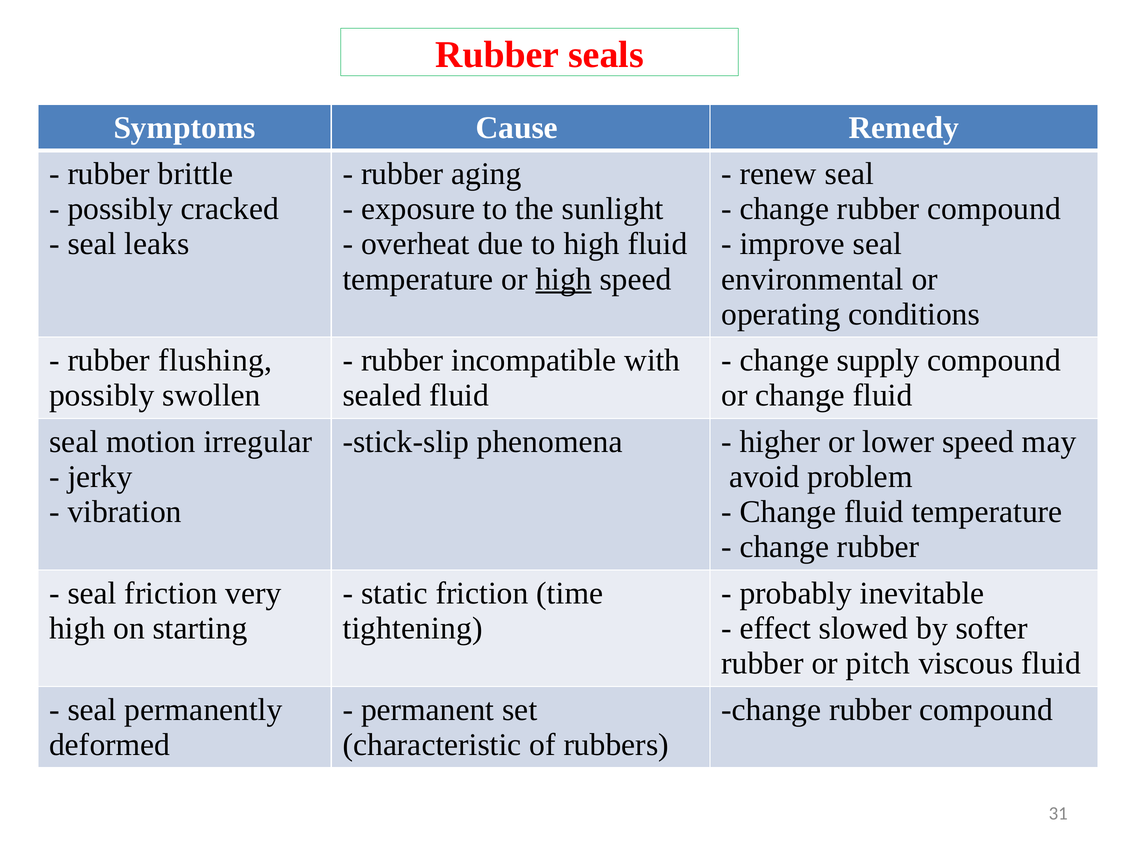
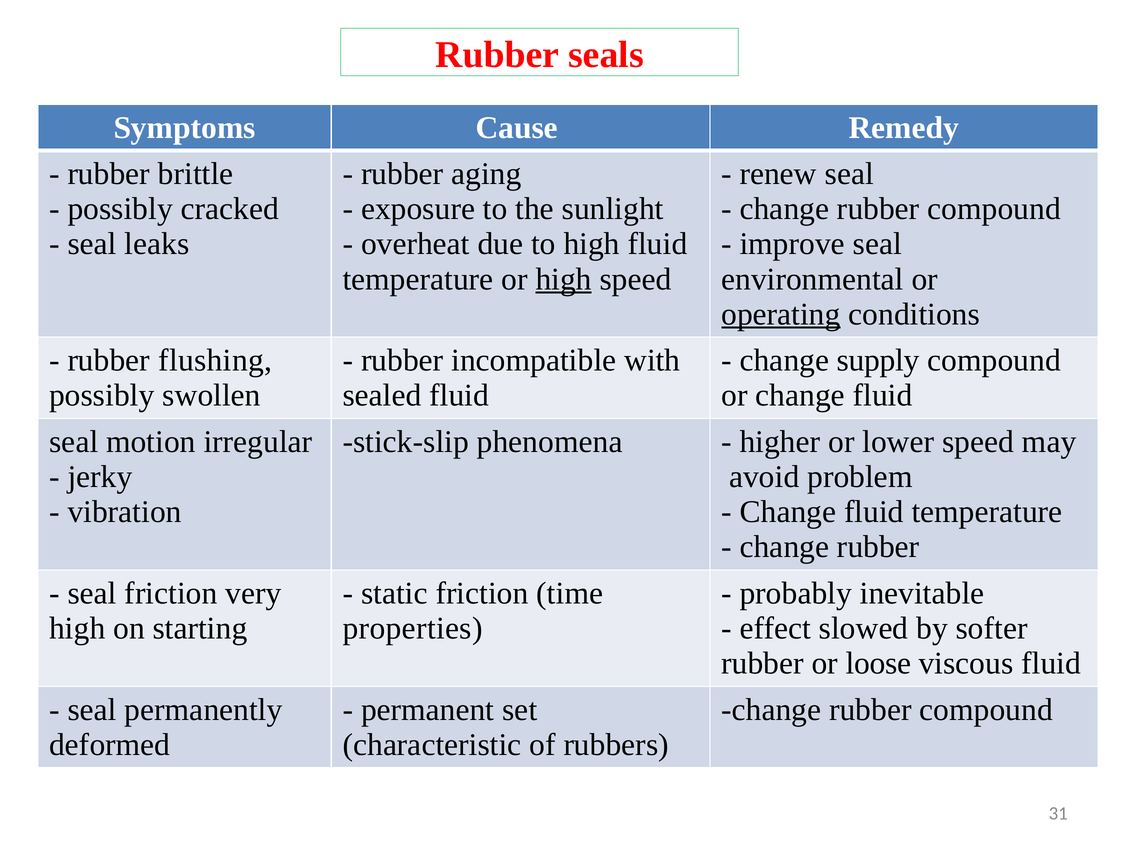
operating underline: none -> present
tightening: tightening -> properties
pitch: pitch -> loose
